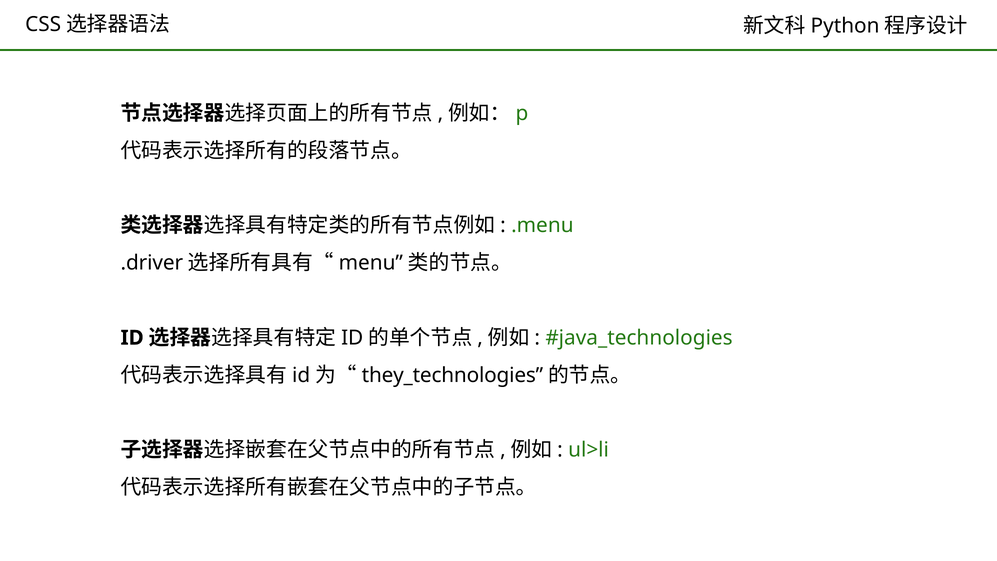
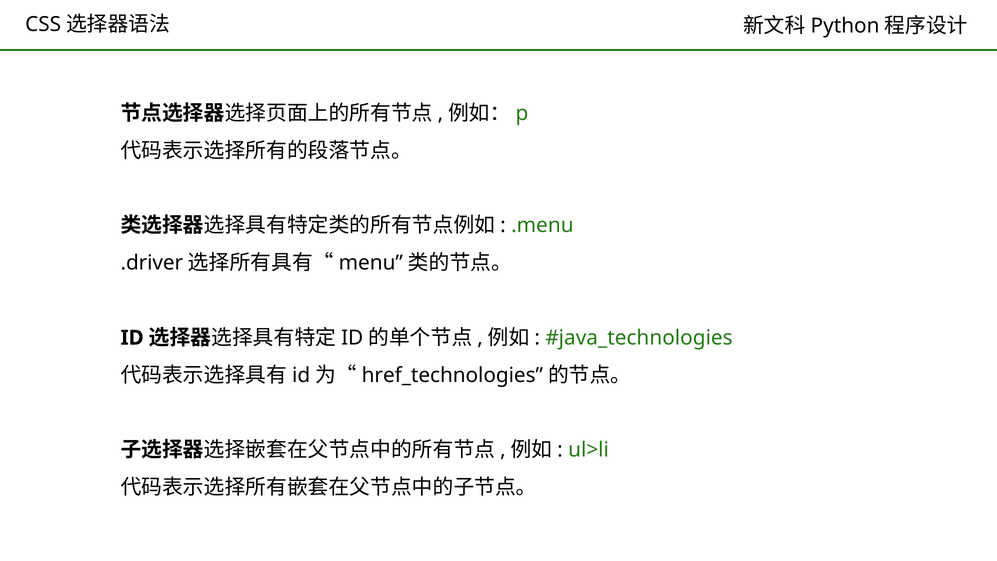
they_technologies: they_technologies -> href_technologies
